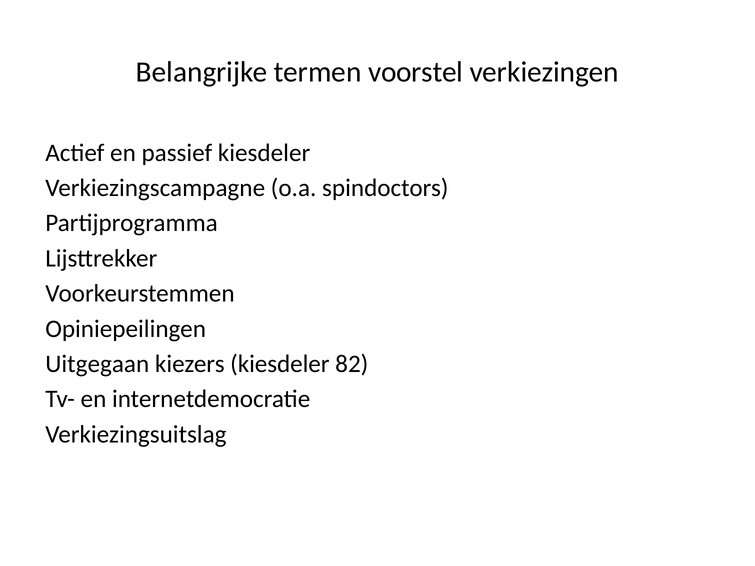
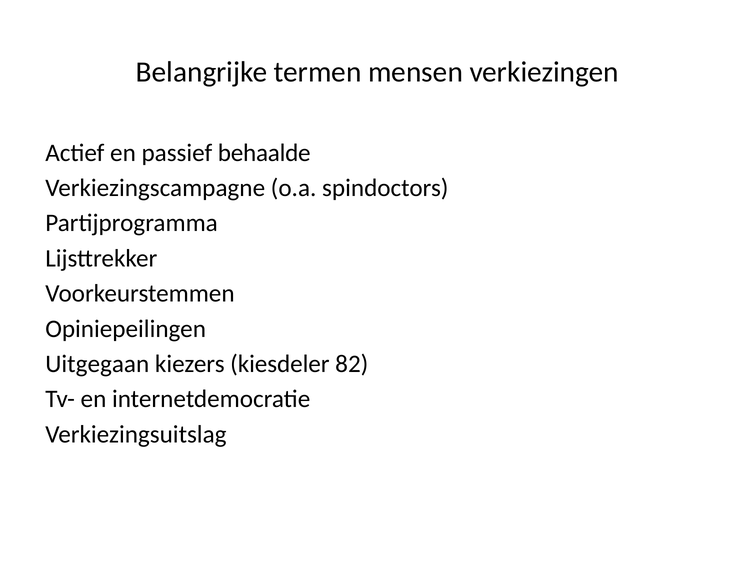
voorstel: voorstel -> mensen
passief kiesdeler: kiesdeler -> behaalde
